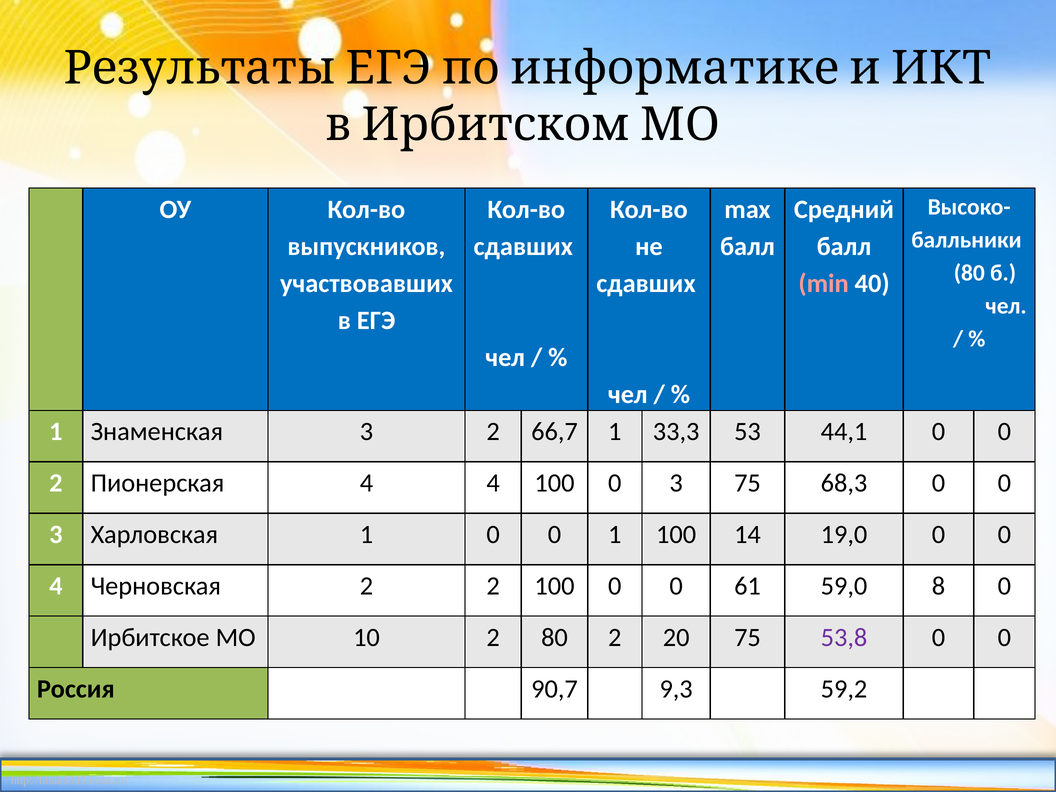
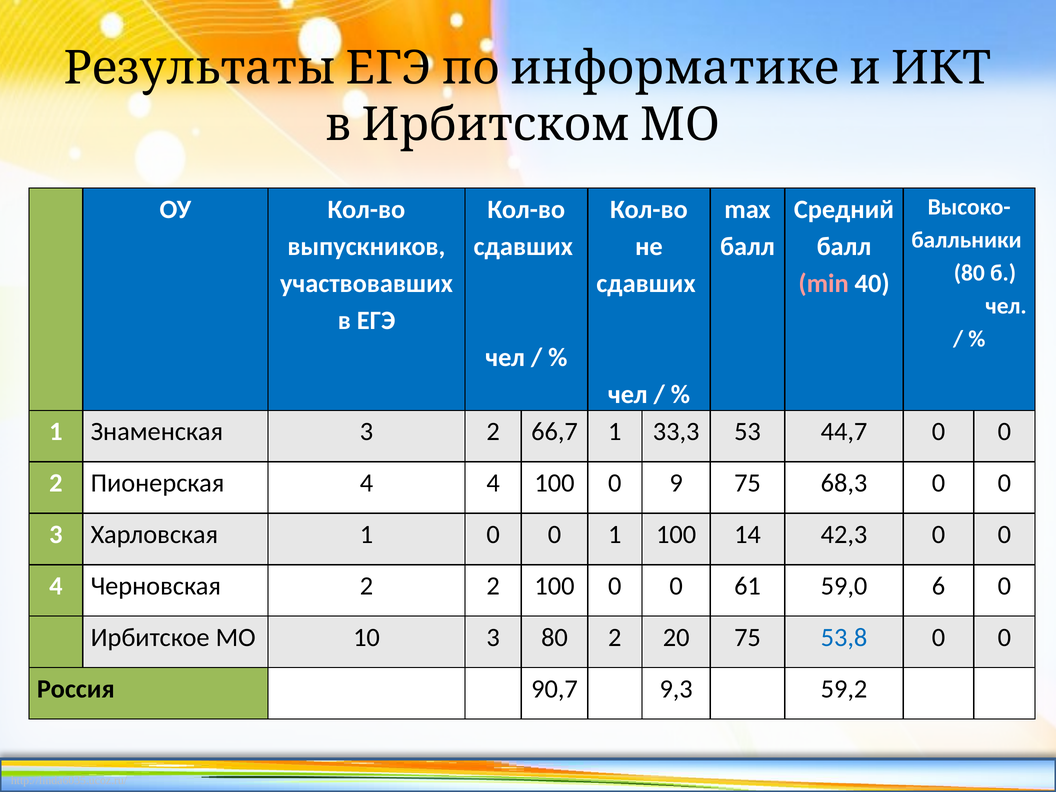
44,1: 44,1 -> 44,7
100 0 3: 3 -> 9
19,0: 19,0 -> 42,3
8: 8 -> 6
10 2: 2 -> 3
53,8 colour: purple -> blue
